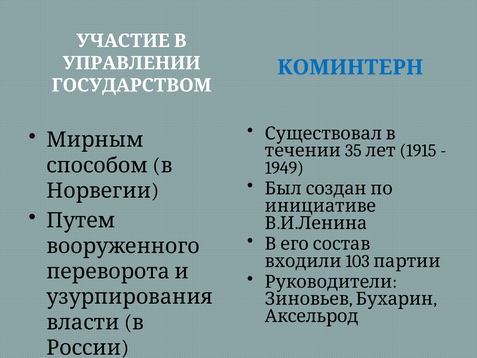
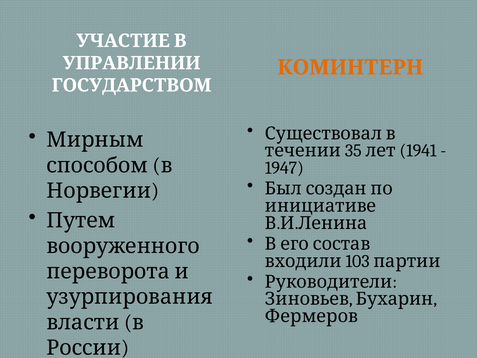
КОМИНТЕРН colour: blue -> orange
1915: 1915 -> 1941
1949: 1949 -> 1947
Аксельрод: Аксельрод -> Фермеров
